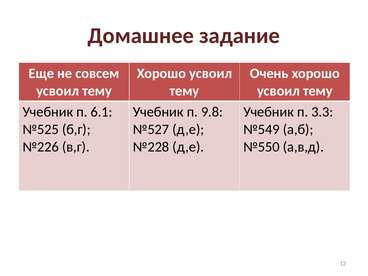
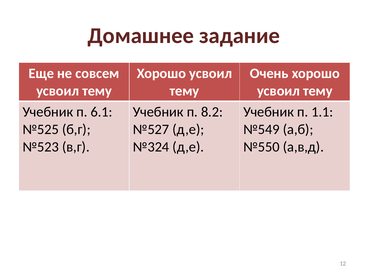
9.8: 9.8 -> 8.2
3.3: 3.3 -> 1.1
№226: №226 -> №523
№228: №228 -> №324
